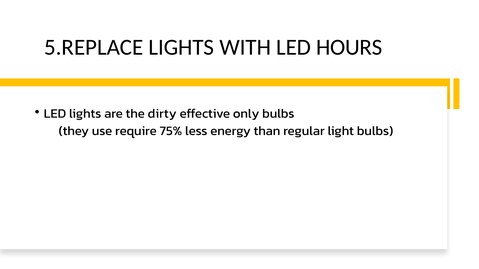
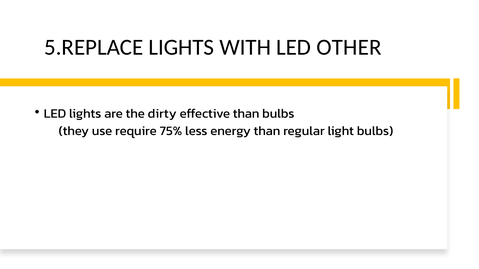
HOURS: HOURS -> OTHER
effective only: only -> than
